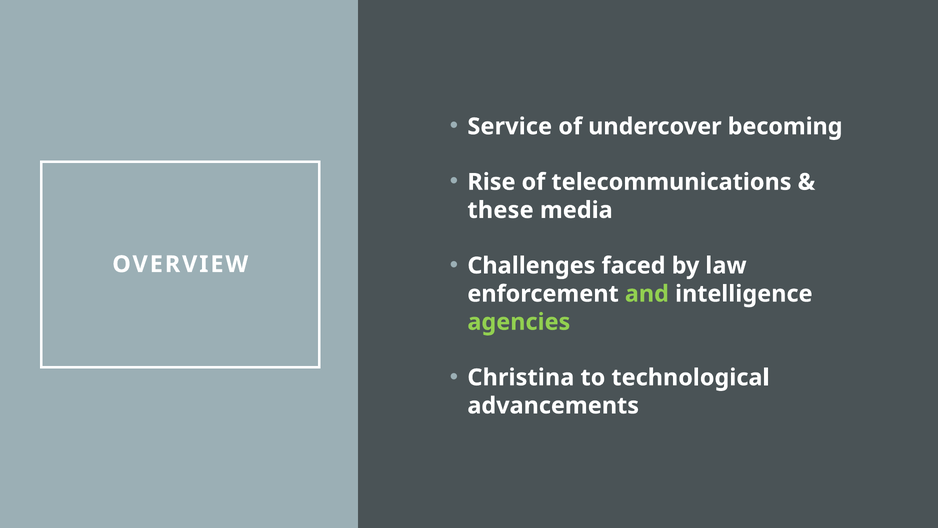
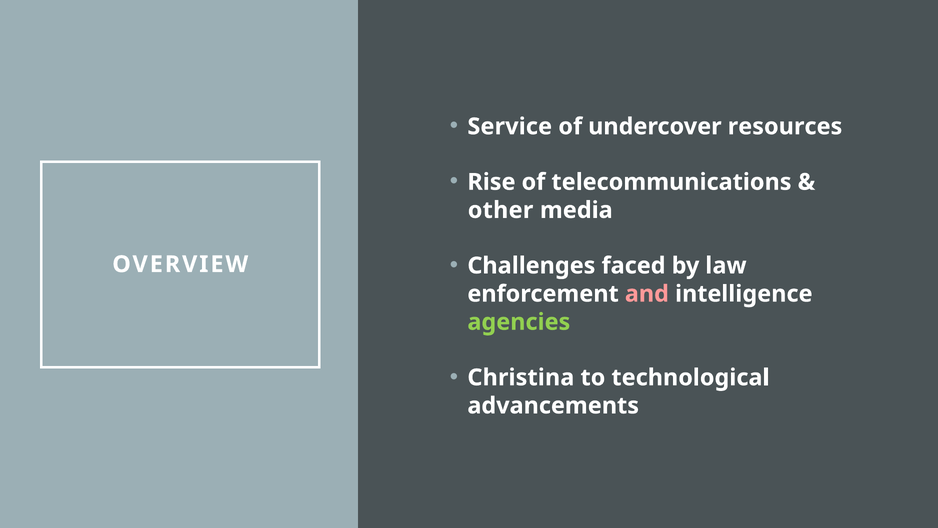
becoming: becoming -> resources
these: these -> other
and colour: light green -> pink
